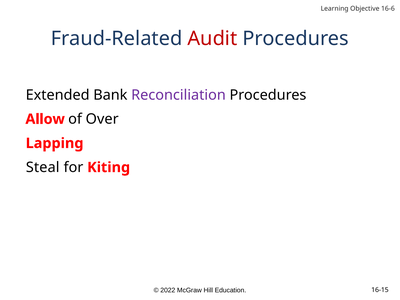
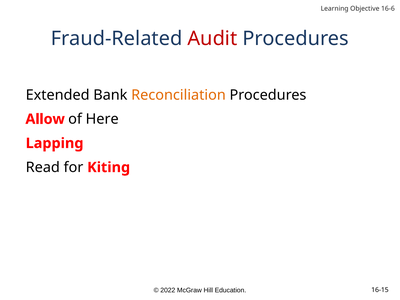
Reconciliation colour: purple -> orange
Over: Over -> Here
Steal: Steal -> Read
